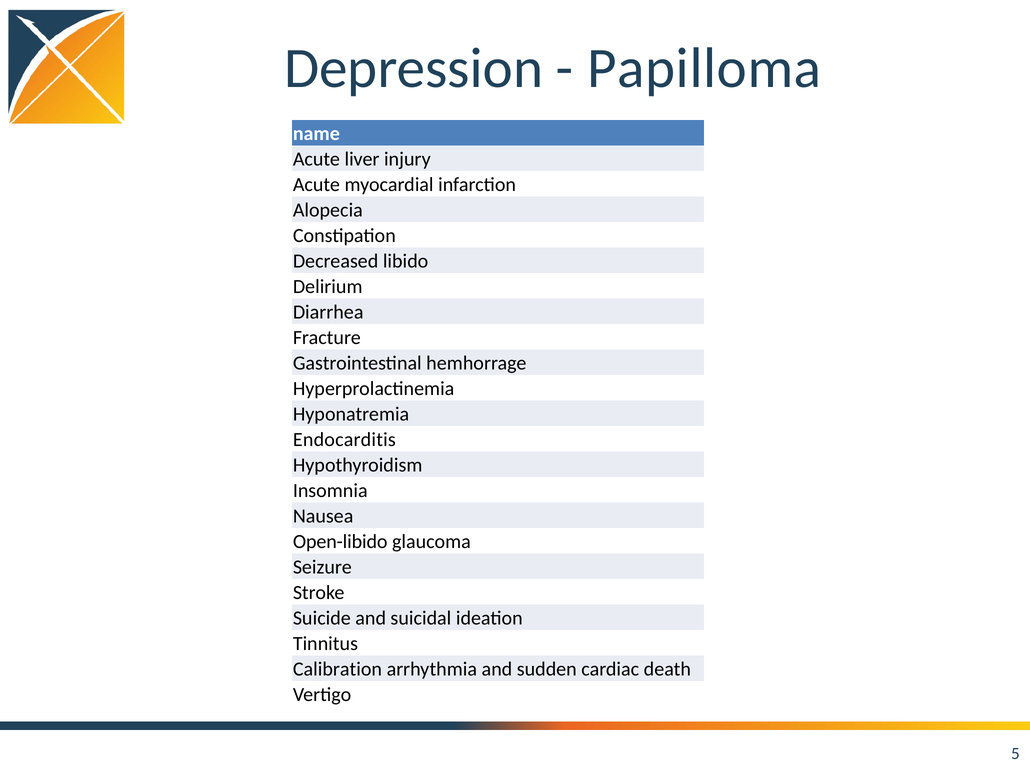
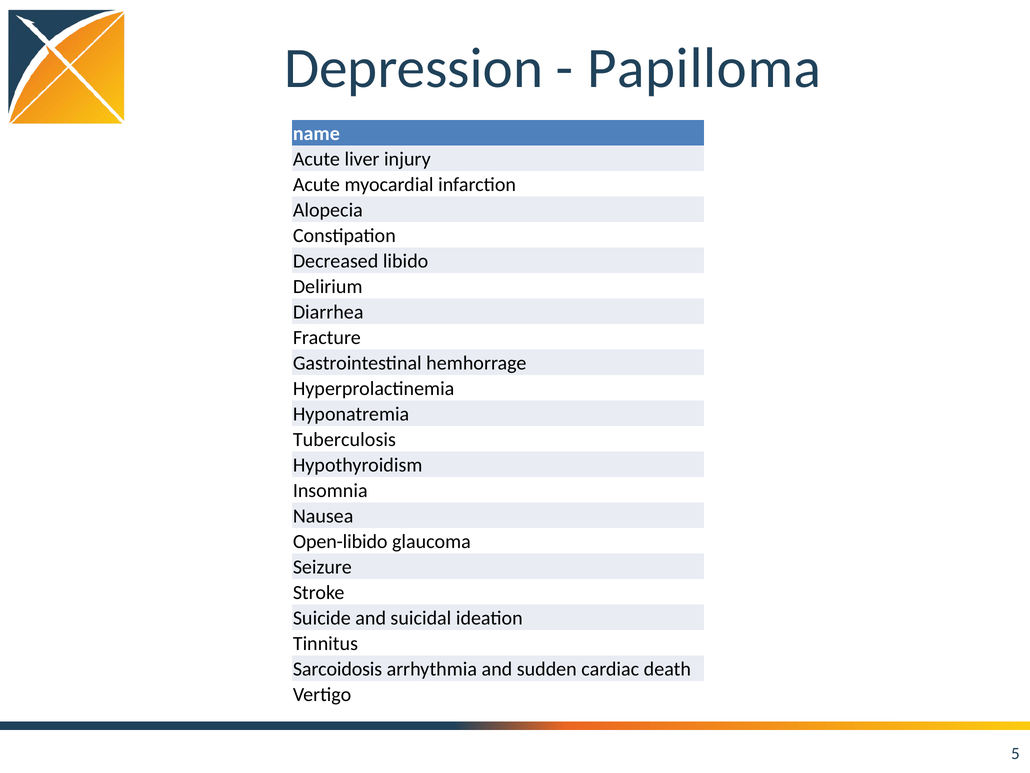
Endocarditis: Endocarditis -> Tuberculosis
Calibration: Calibration -> Sarcoidosis
